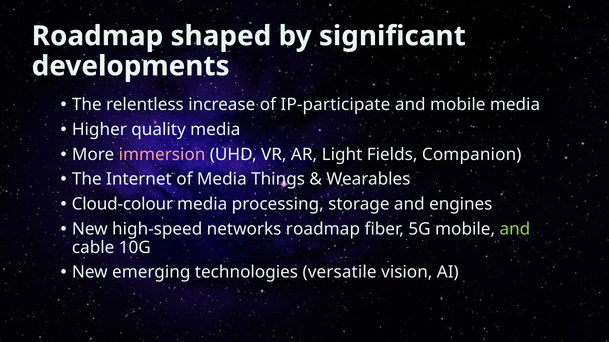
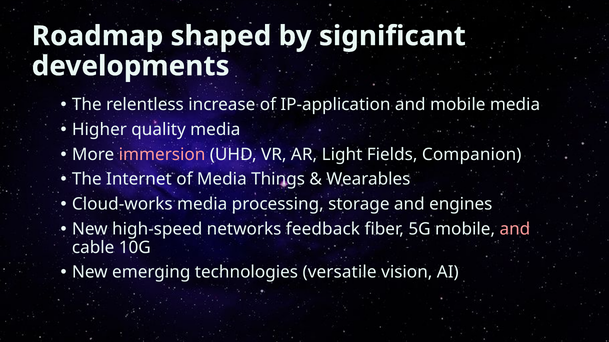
IP-participate: IP-participate -> IP-application
Cloud-colour: Cloud-colour -> Cloud-works
networks roadmap: roadmap -> feedback
and at (515, 229) colour: light green -> pink
